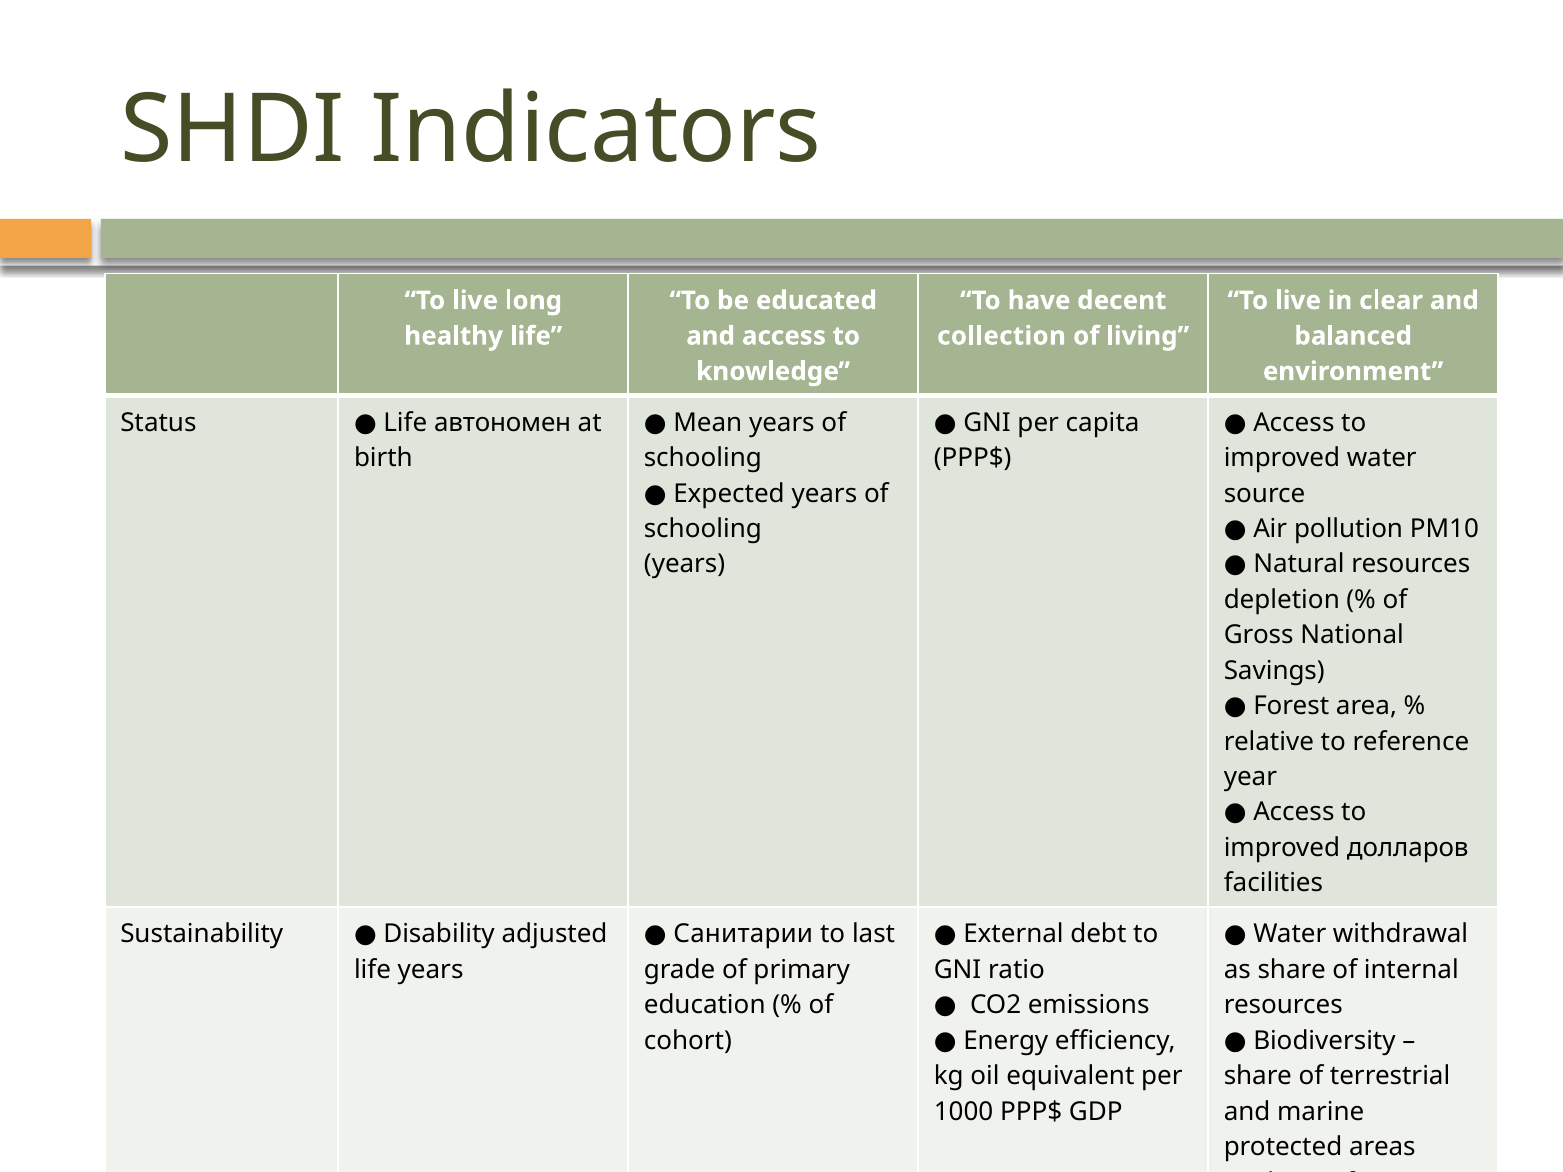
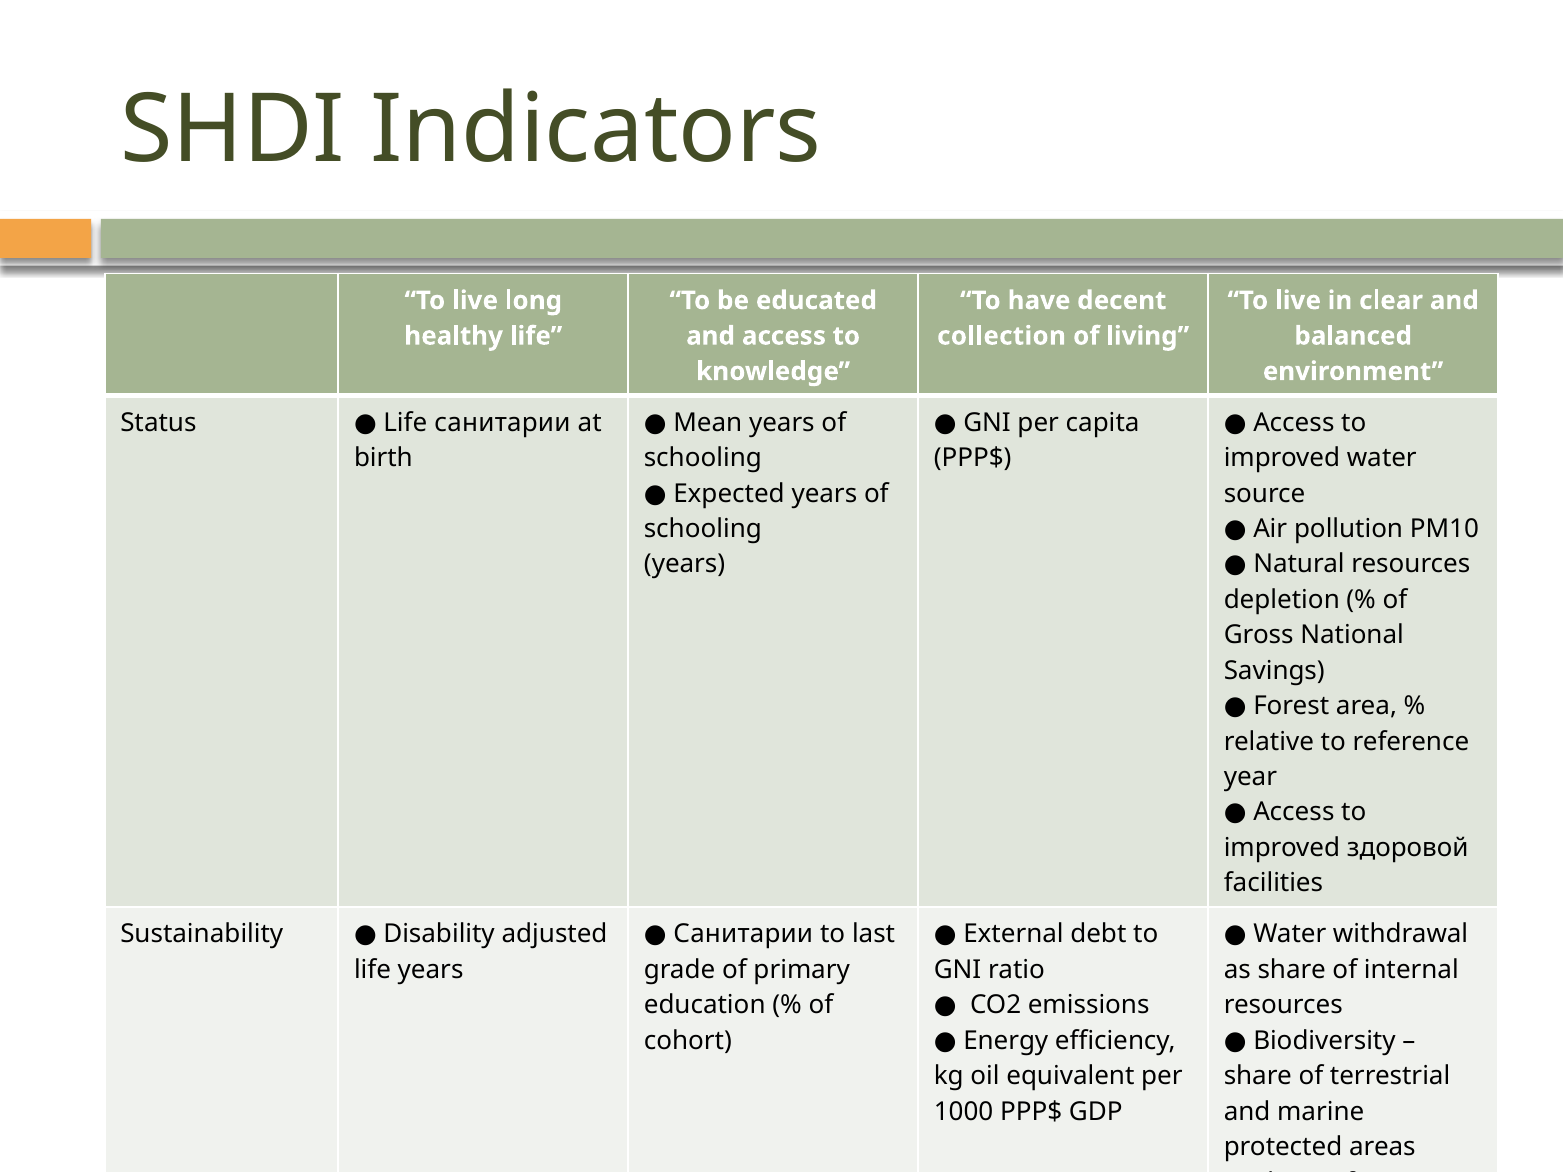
Life автономен: автономен -> санитарии
долларов: долларов -> здоровой
